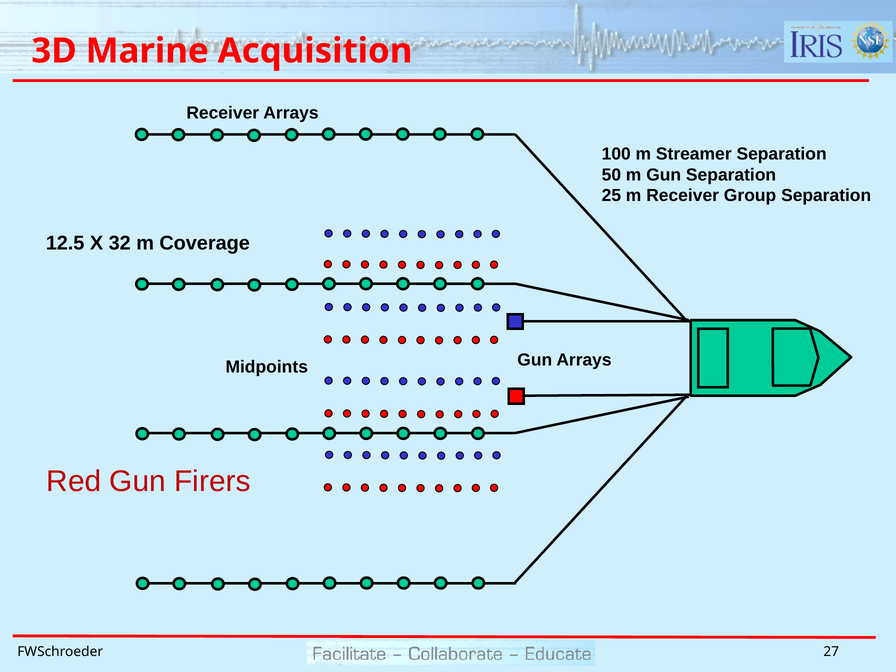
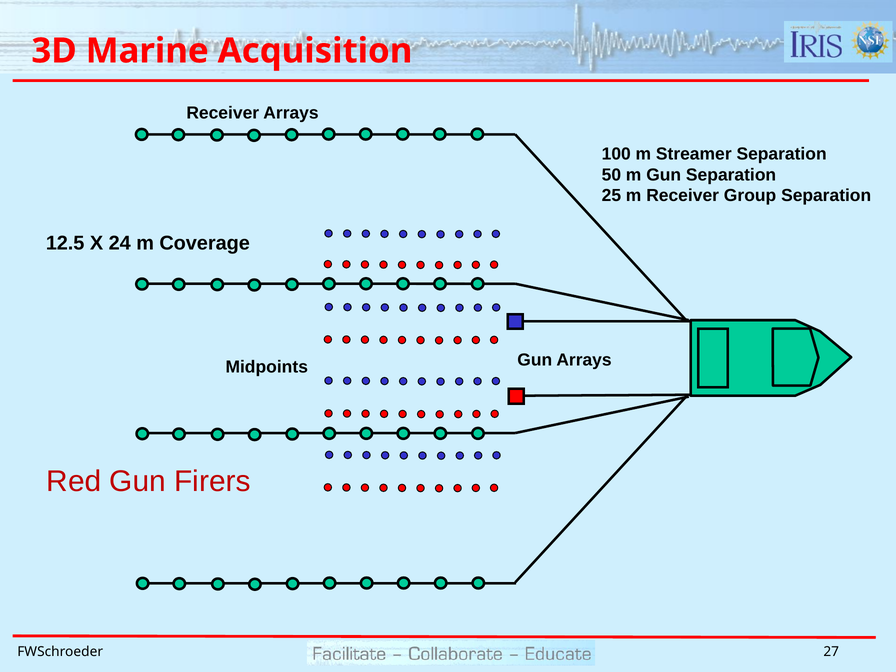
32: 32 -> 24
